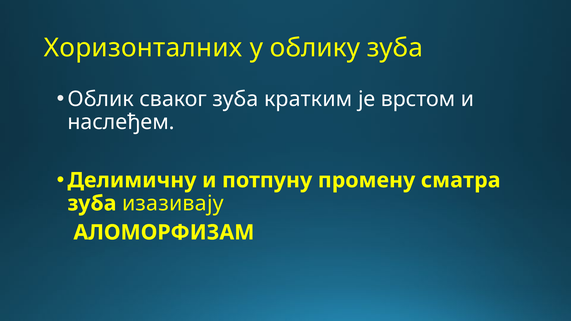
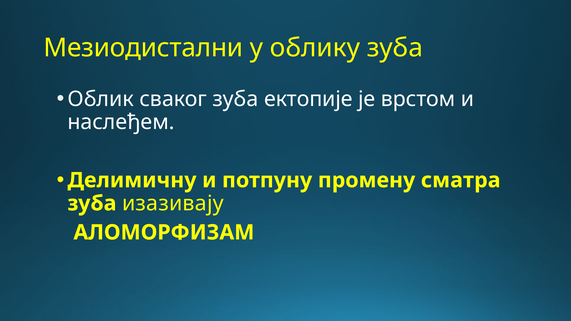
Хоризонталних: Хоризонталних -> Мезиодистални
кратким: кратким -> ектопије
